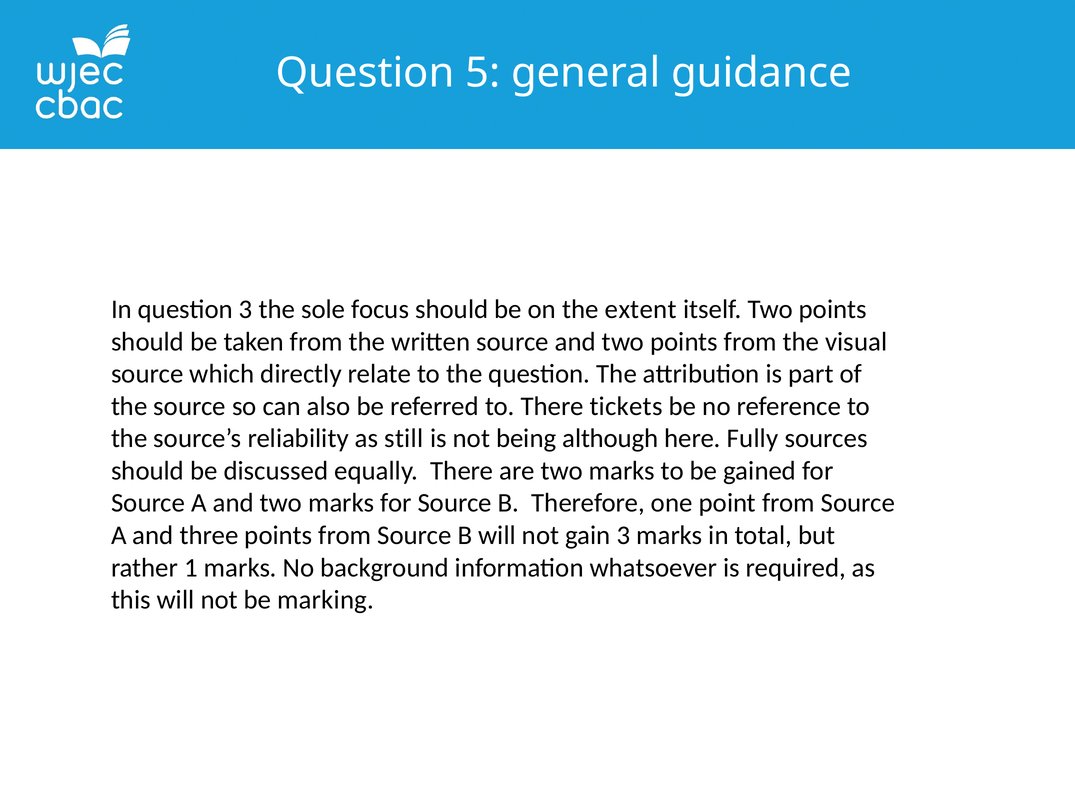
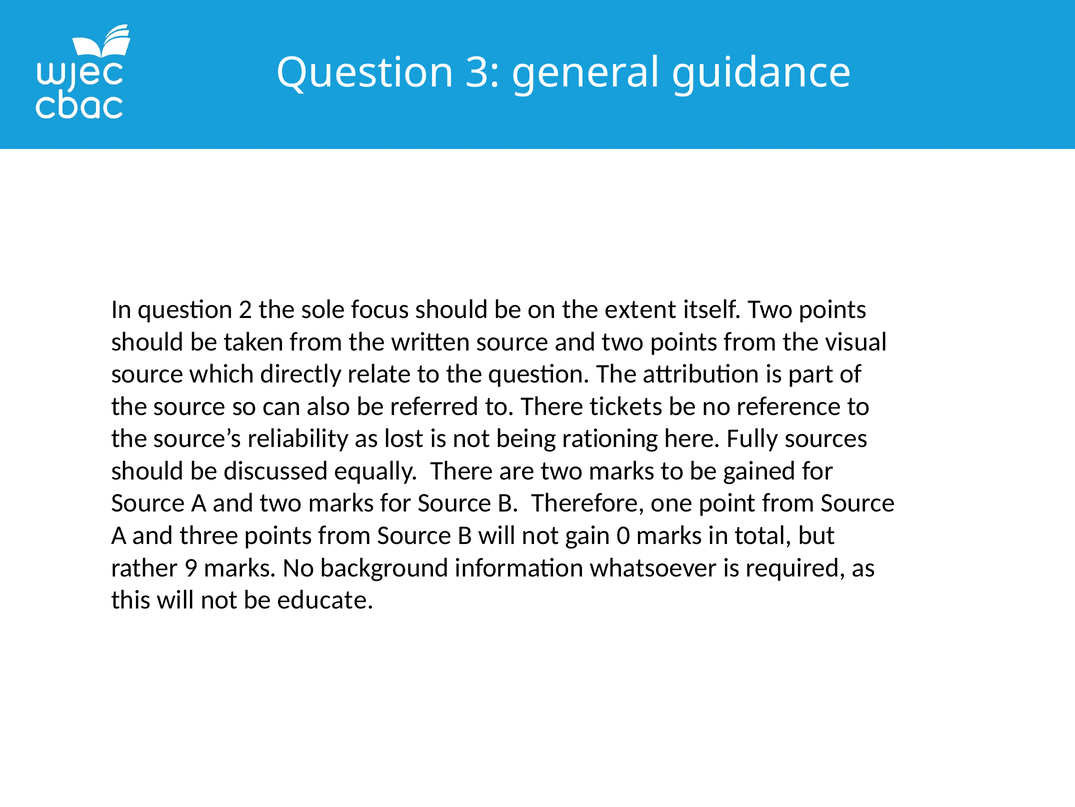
5: 5 -> 3
question 3: 3 -> 2
still: still -> lost
although: although -> rationing
gain 3: 3 -> 0
1: 1 -> 9
marking: marking -> educate
